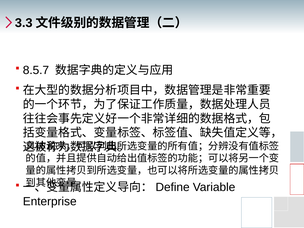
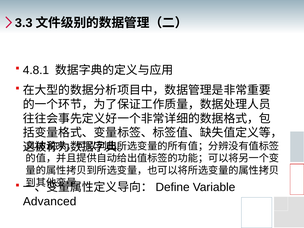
8.5.7: 8.5.7 -> 4.8.1
Enterprise: Enterprise -> Advanced
